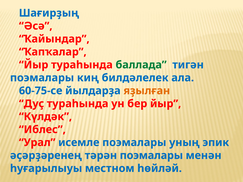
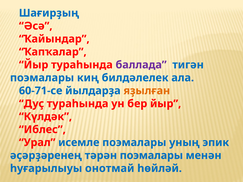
баллада colour: green -> purple
60-75-се: 60-75-се -> 60-71-се
местном: местном -> онотмай
